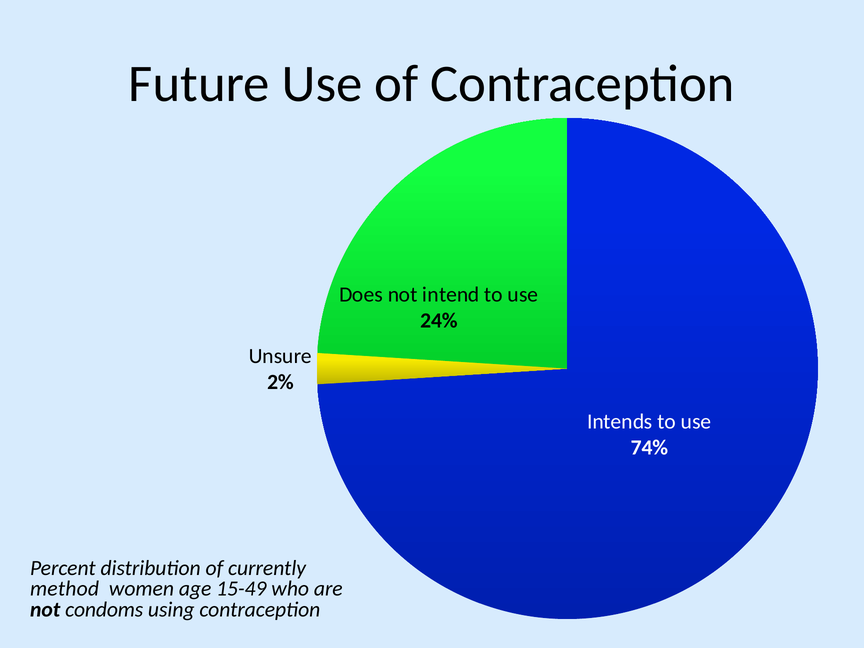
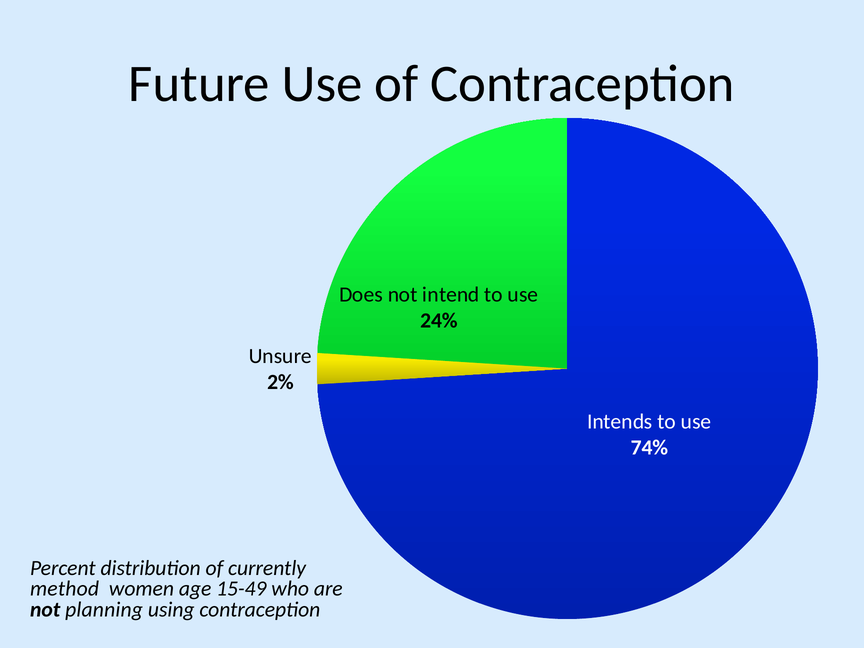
condoms: condoms -> planning
